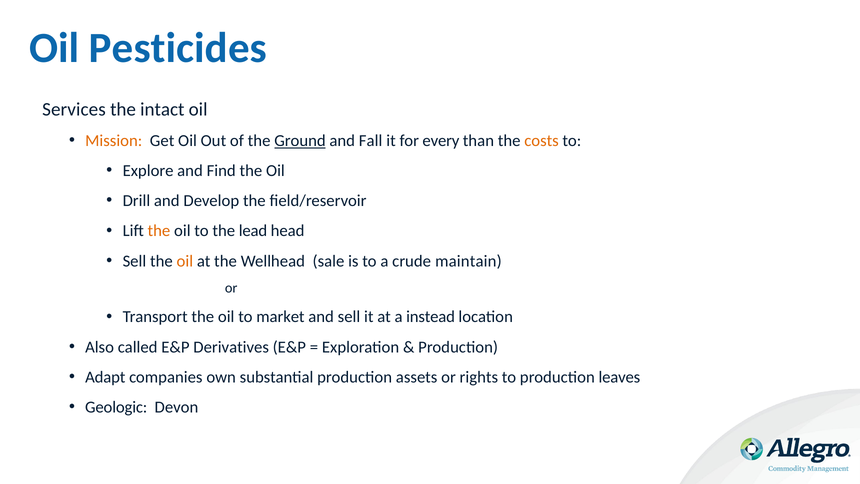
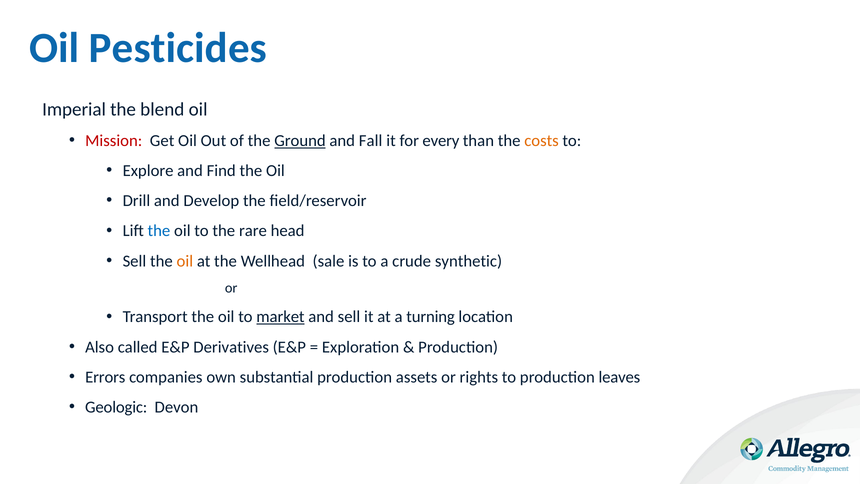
Services: Services -> Imperial
intact: intact -> blend
Mission colour: orange -> red
the at (159, 231) colour: orange -> blue
lead: lead -> rare
maintain: maintain -> synthetic
market underline: none -> present
instead: instead -> turning
Adapt: Adapt -> Errors
